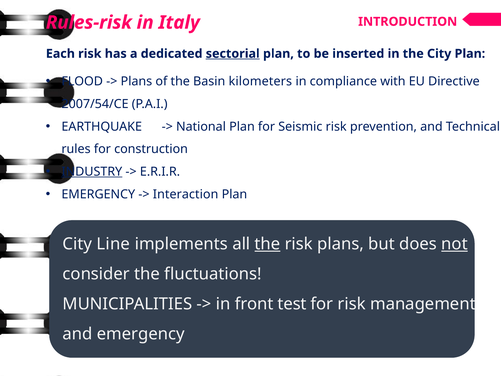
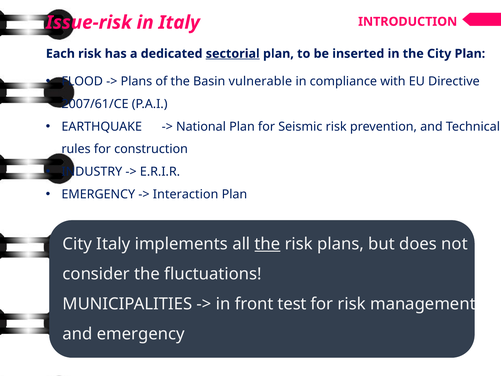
Rules-risk: Rules-risk -> Issue-risk
kilometers: kilometers -> vulnerable
2007/54/CE: 2007/54/CE -> 2007/61/CE
INDUSTRY underline: present -> none
City Line: Line -> Italy
not underline: present -> none
